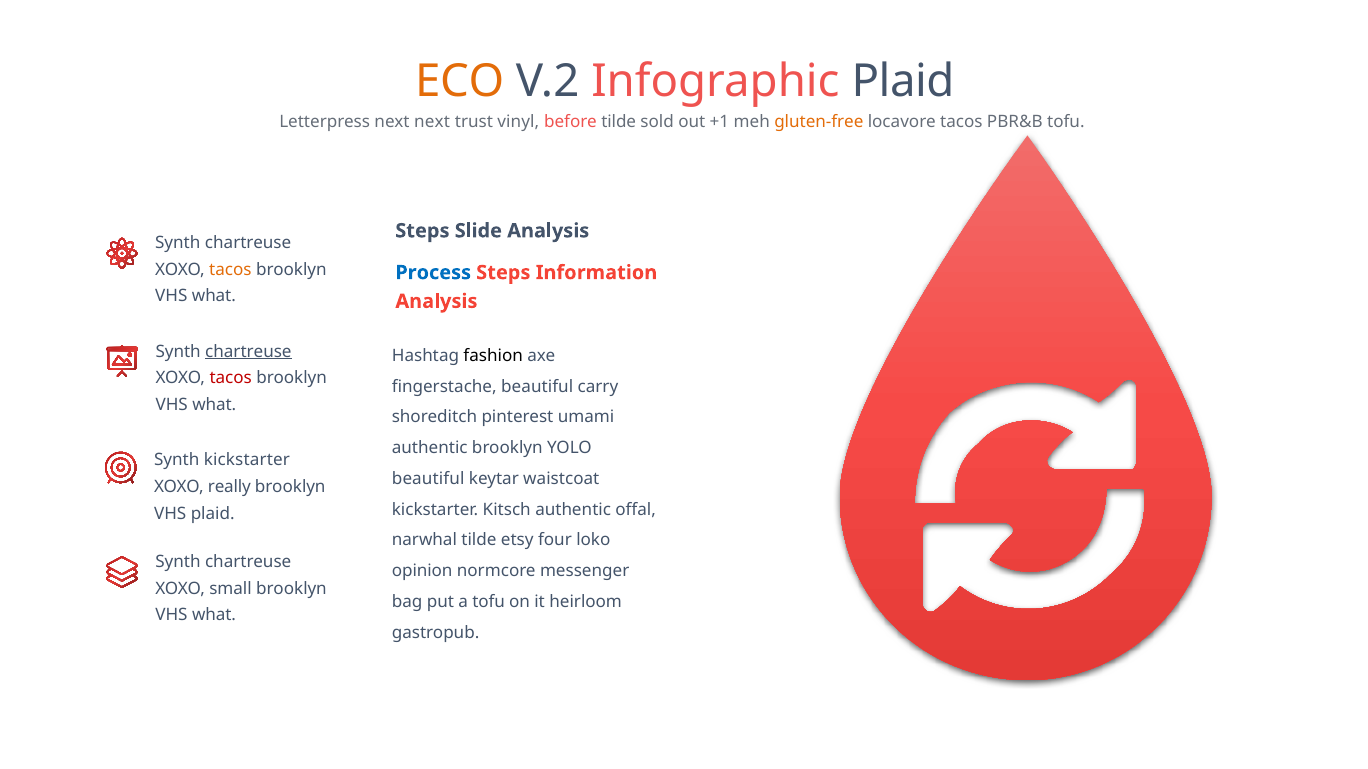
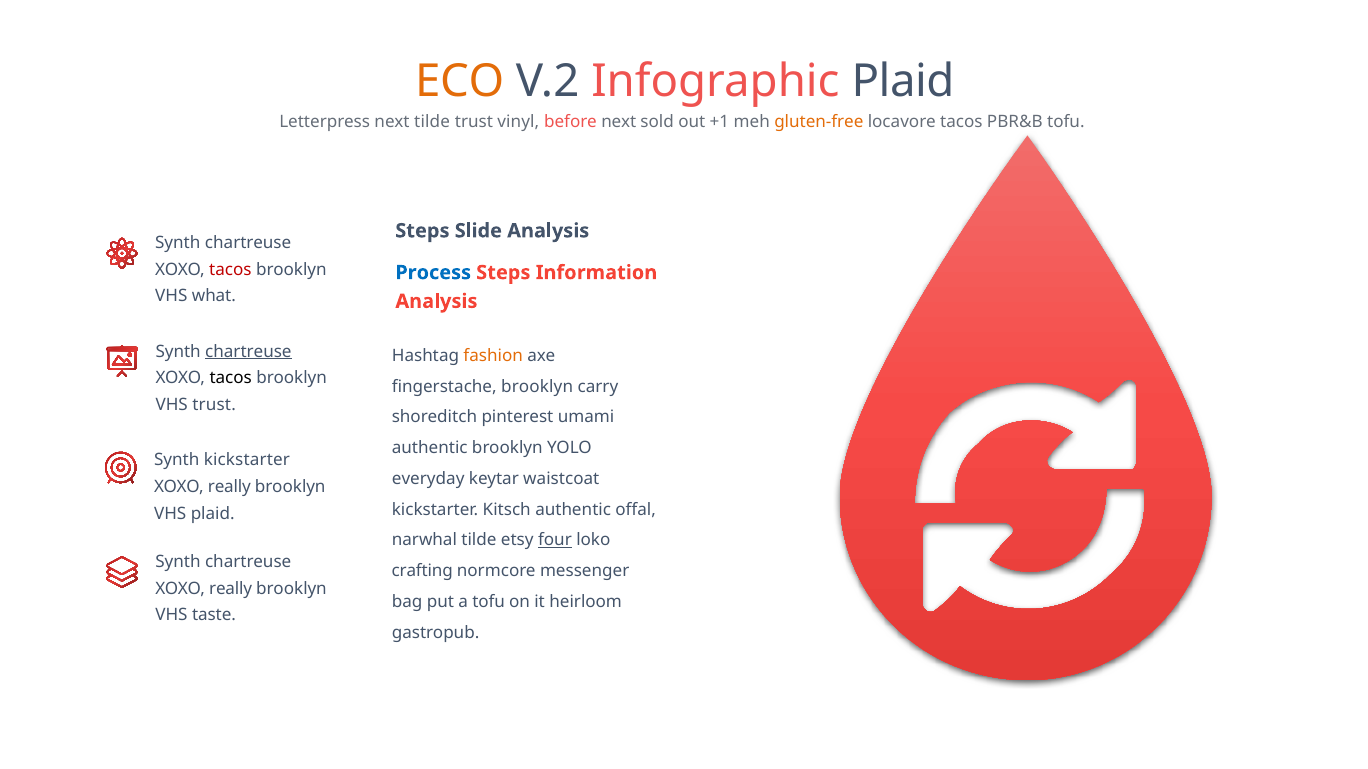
next next: next -> tilde
before tilde: tilde -> next
tacos at (230, 270) colour: orange -> red
fashion colour: black -> orange
tacos at (231, 378) colour: red -> black
fingerstache beautiful: beautiful -> brooklyn
what at (214, 405): what -> trust
beautiful at (428, 479): beautiful -> everyday
four underline: none -> present
opinion: opinion -> crafting
small at (231, 589): small -> really
what at (214, 616): what -> taste
